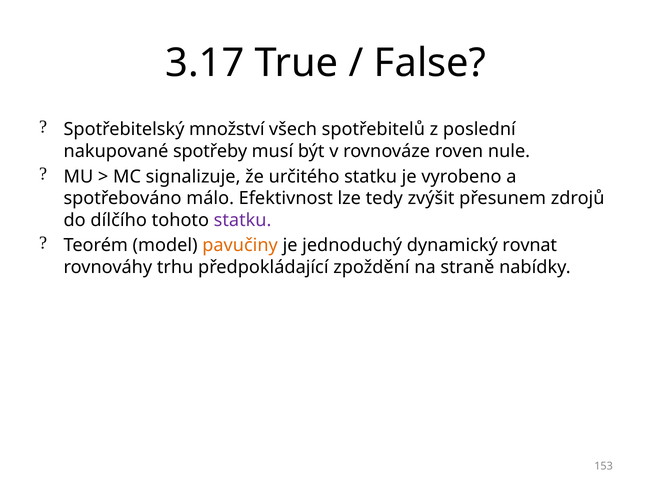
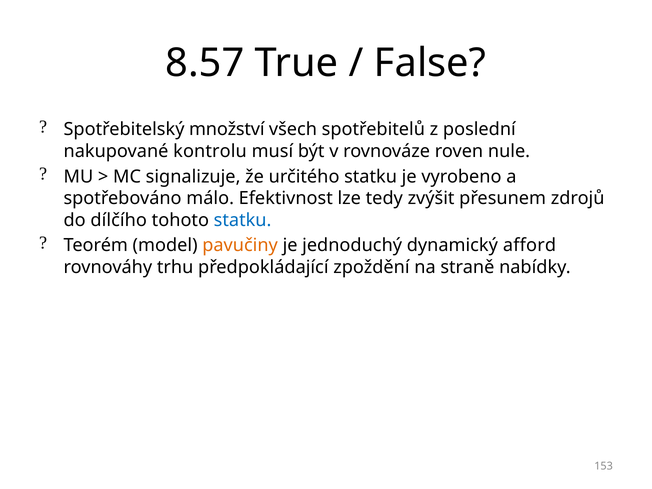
3.17: 3.17 -> 8.57
spotřeby: spotřeby -> kontrolu
statku at (243, 220) colour: purple -> blue
rovnat: rovnat -> afford
